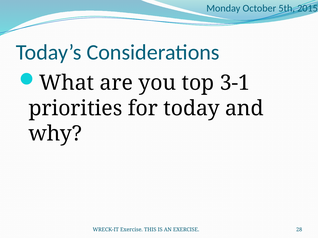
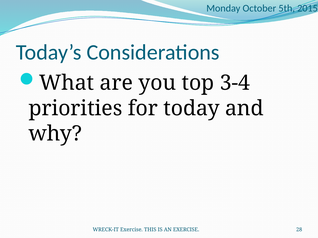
3-1: 3-1 -> 3-4
